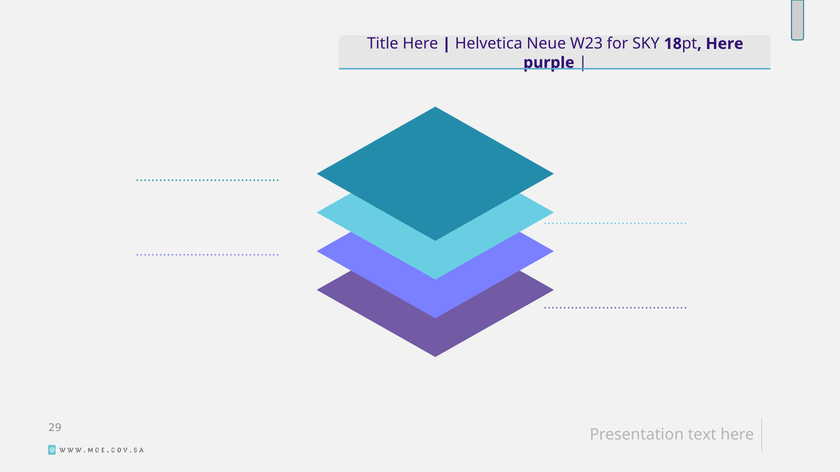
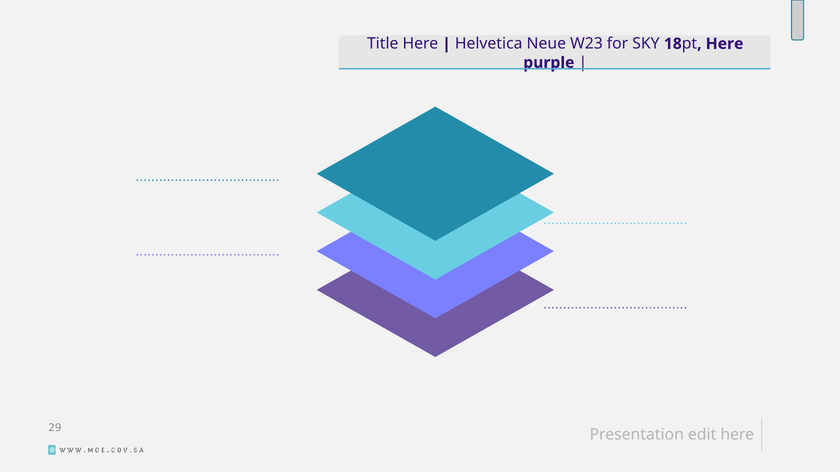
text: text -> edit
